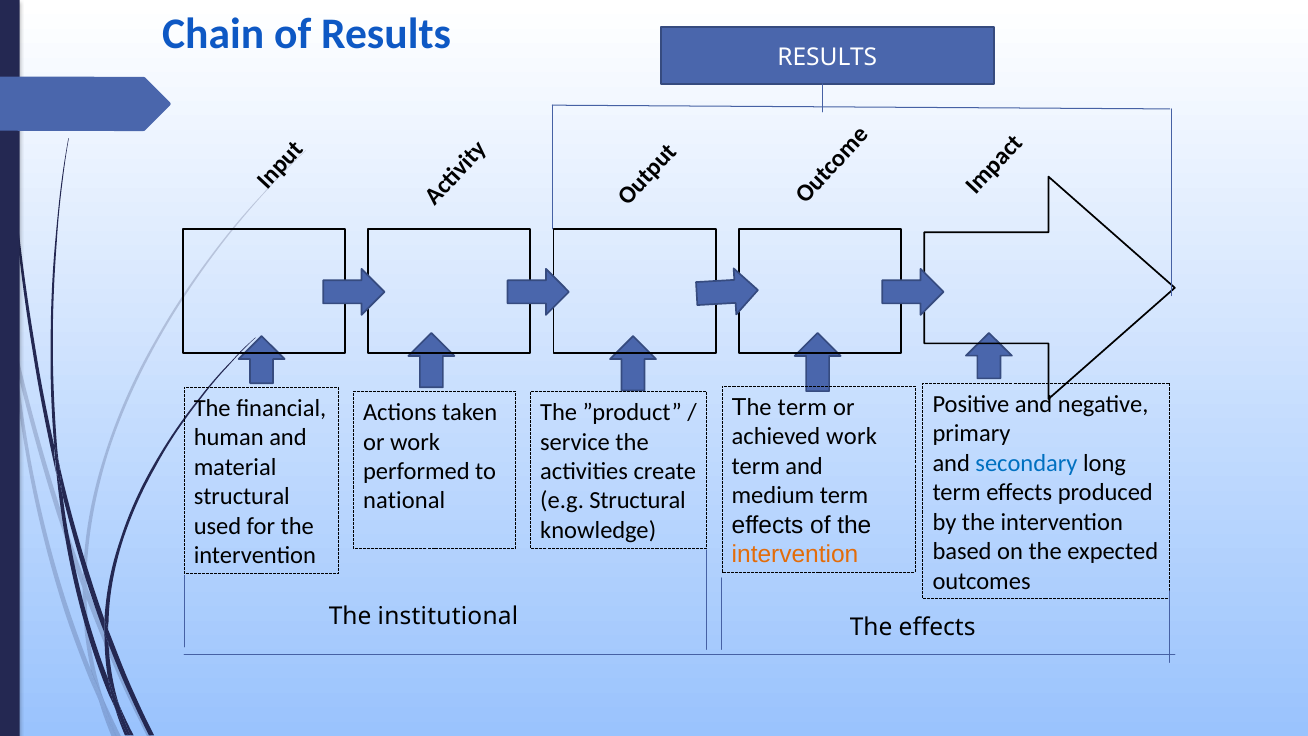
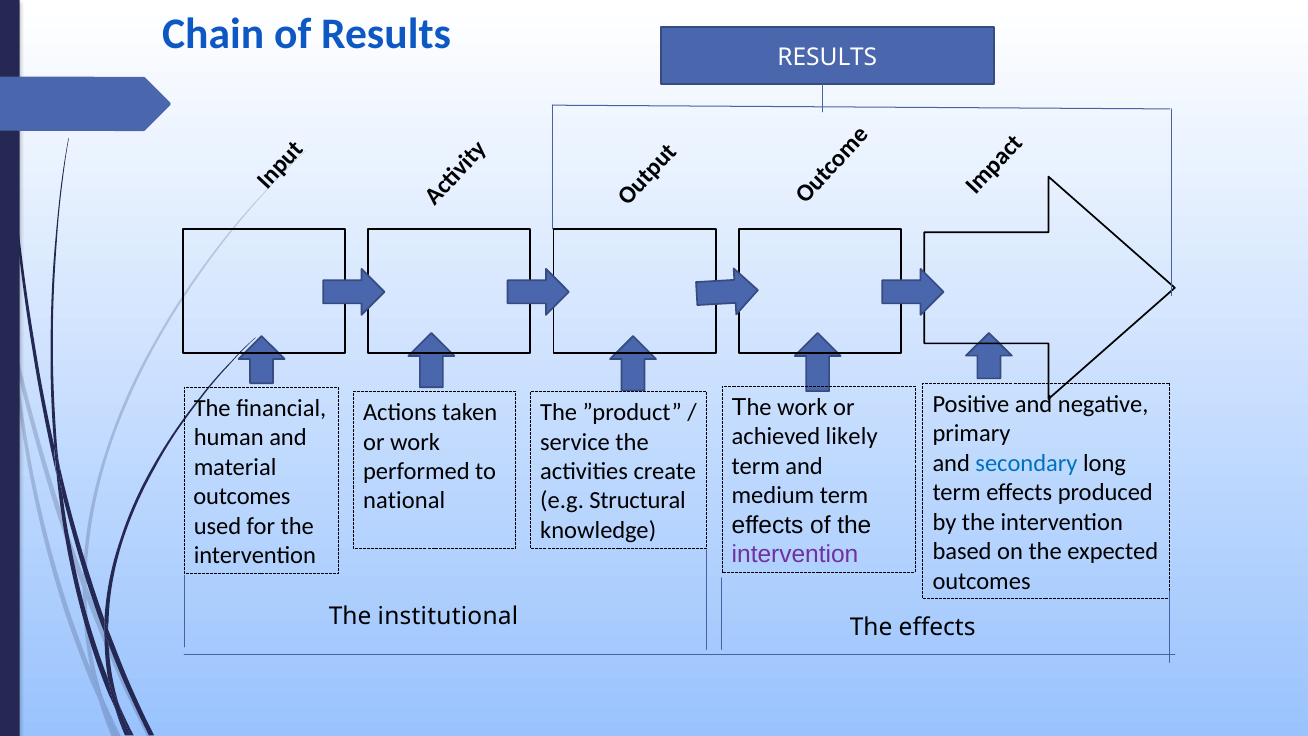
The term: term -> work
achieved work: work -> likely
structural at (242, 496): structural -> outcomes
intervention at (795, 554) colour: orange -> purple
